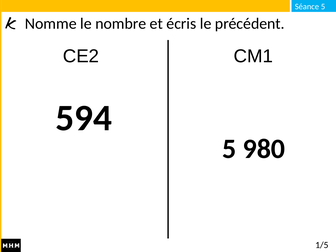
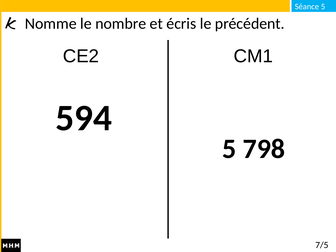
980: 980 -> 798
1/5: 1/5 -> 7/5
